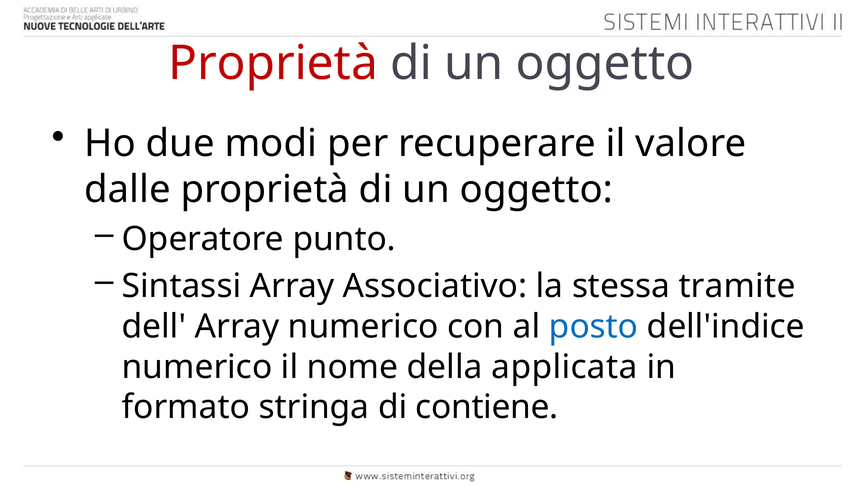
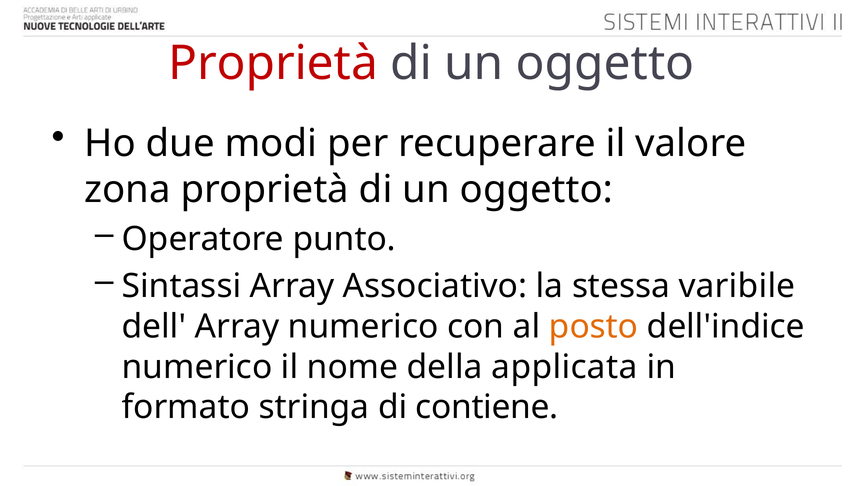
dalle: dalle -> zona
tramite: tramite -> varibile
posto colour: blue -> orange
